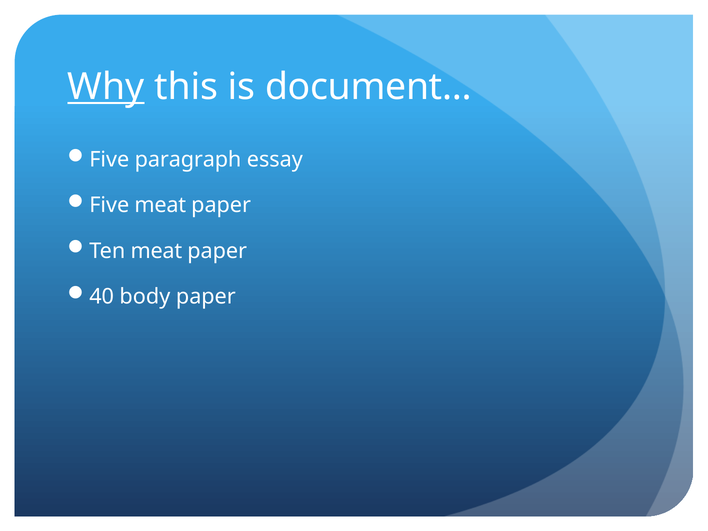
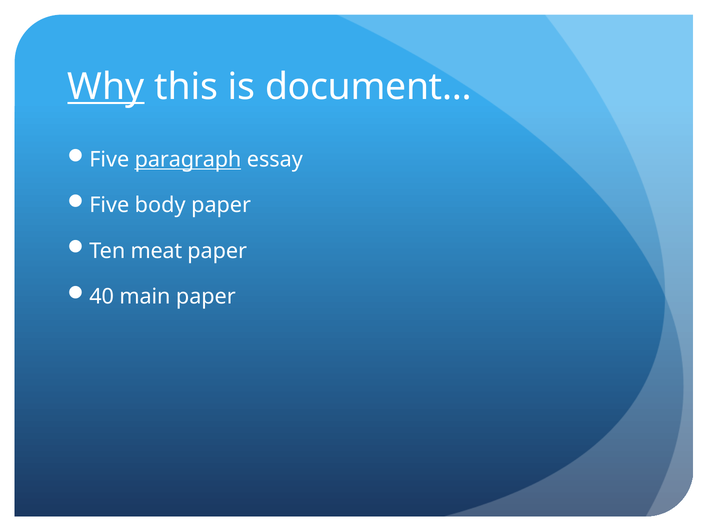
paragraph underline: none -> present
Five meat: meat -> body
body: body -> main
